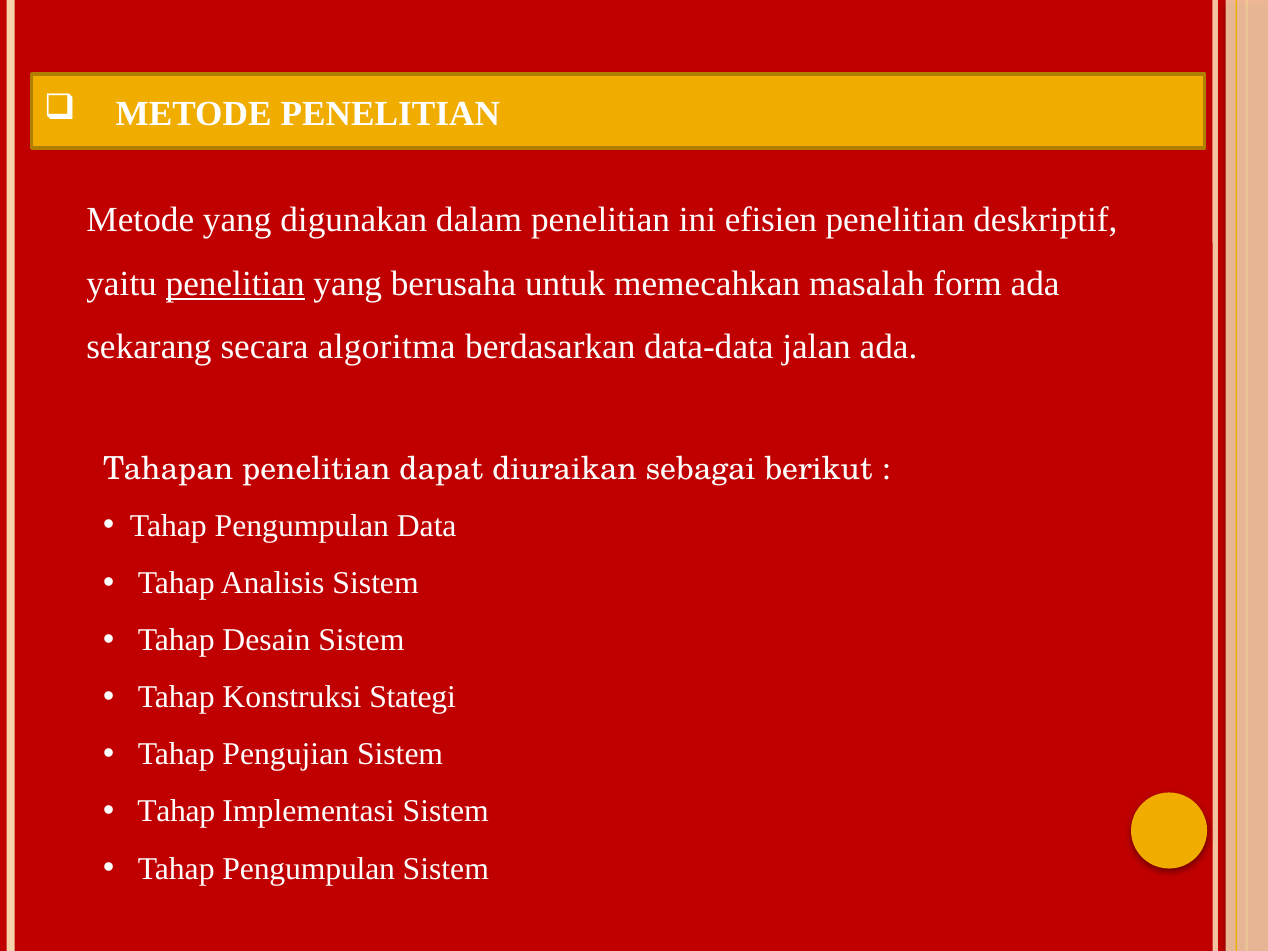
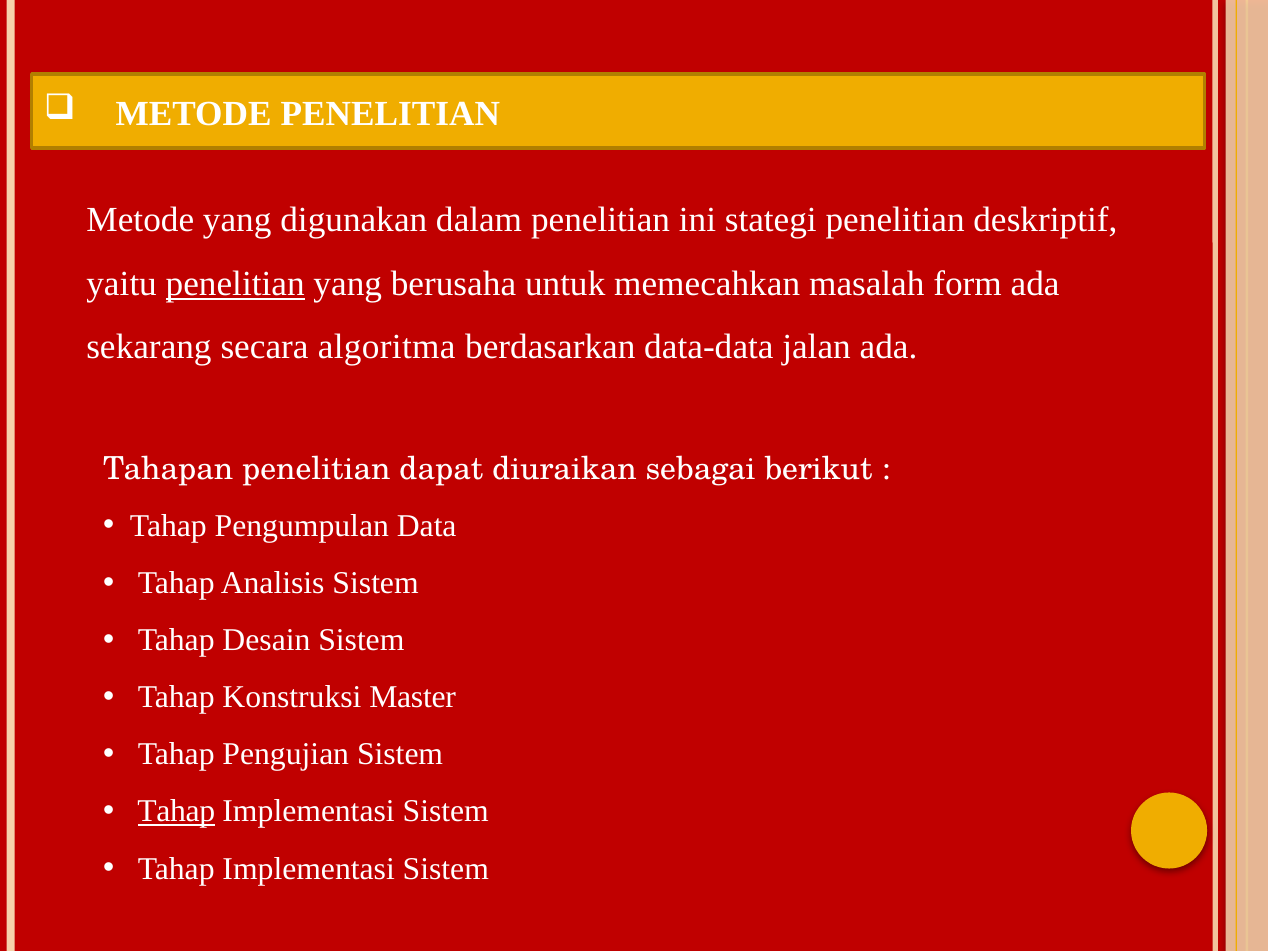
efisien: efisien -> stategi
Stategi: Stategi -> Master
Tahap at (176, 811) underline: none -> present
Pengumpulan at (309, 869): Pengumpulan -> Implementasi
